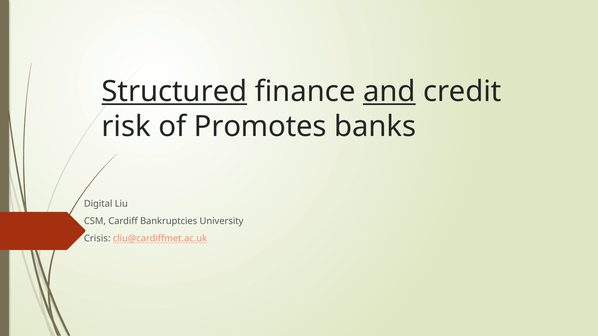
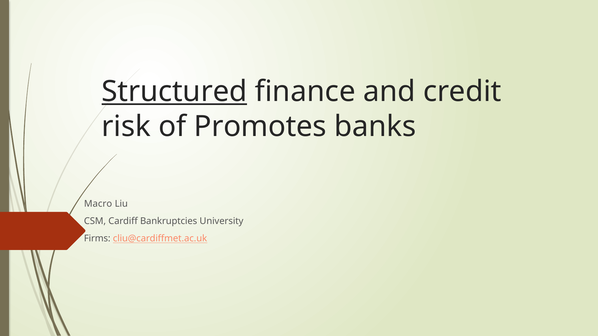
and underline: present -> none
Digital: Digital -> Macro
Crisis: Crisis -> Firms
